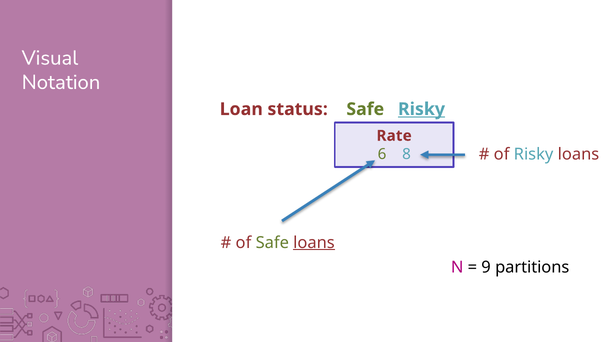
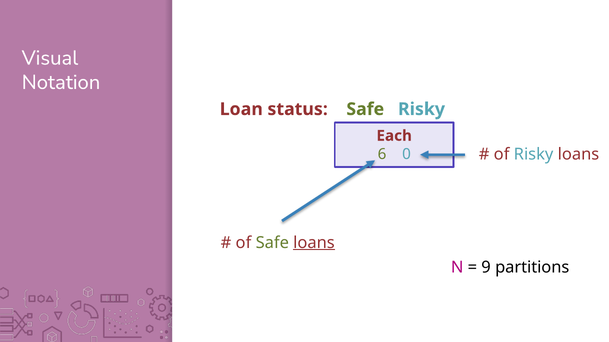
Risky at (422, 109) underline: present -> none
Rate: Rate -> Each
8: 8 -> 0
